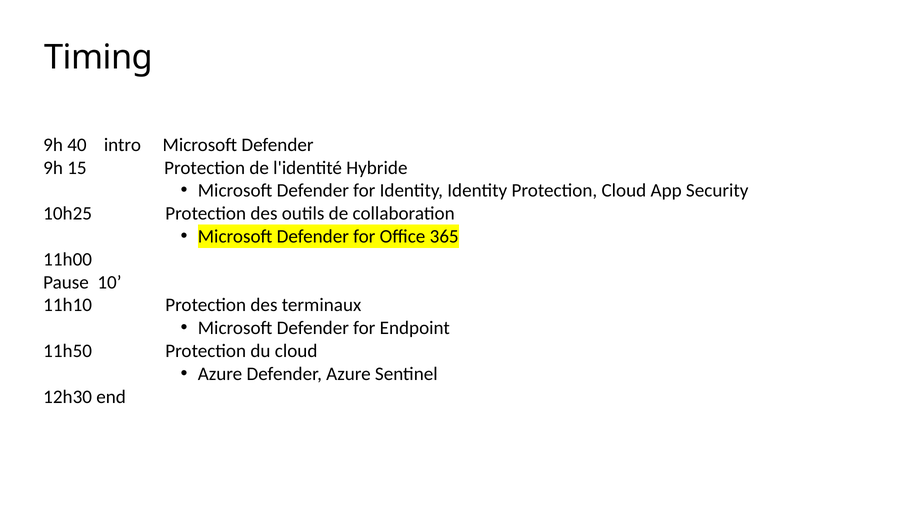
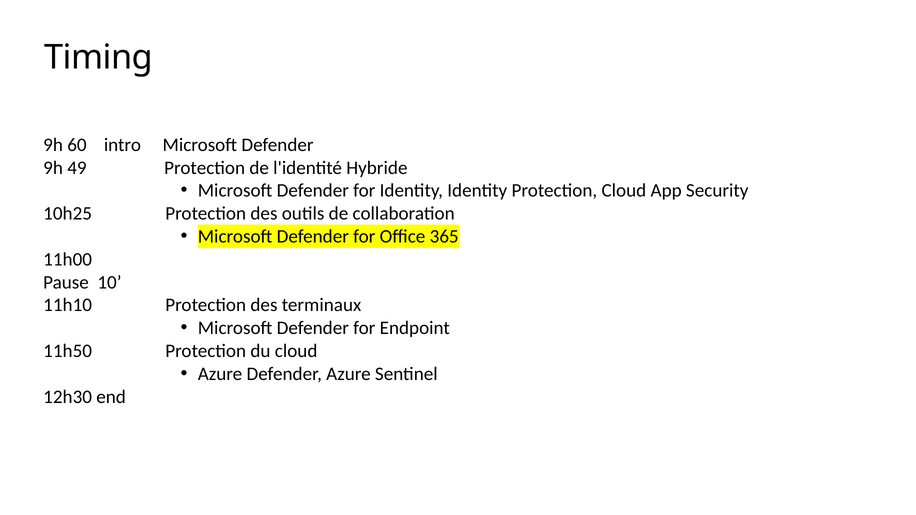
40: 40 -> 60
15: 15 -> 49
